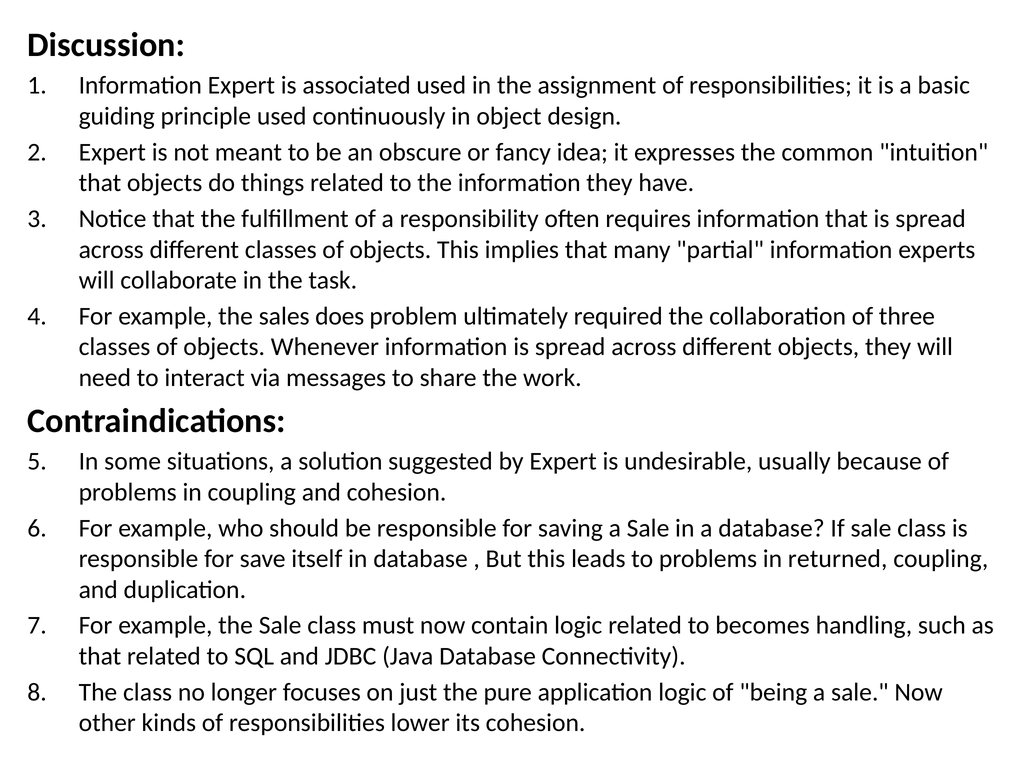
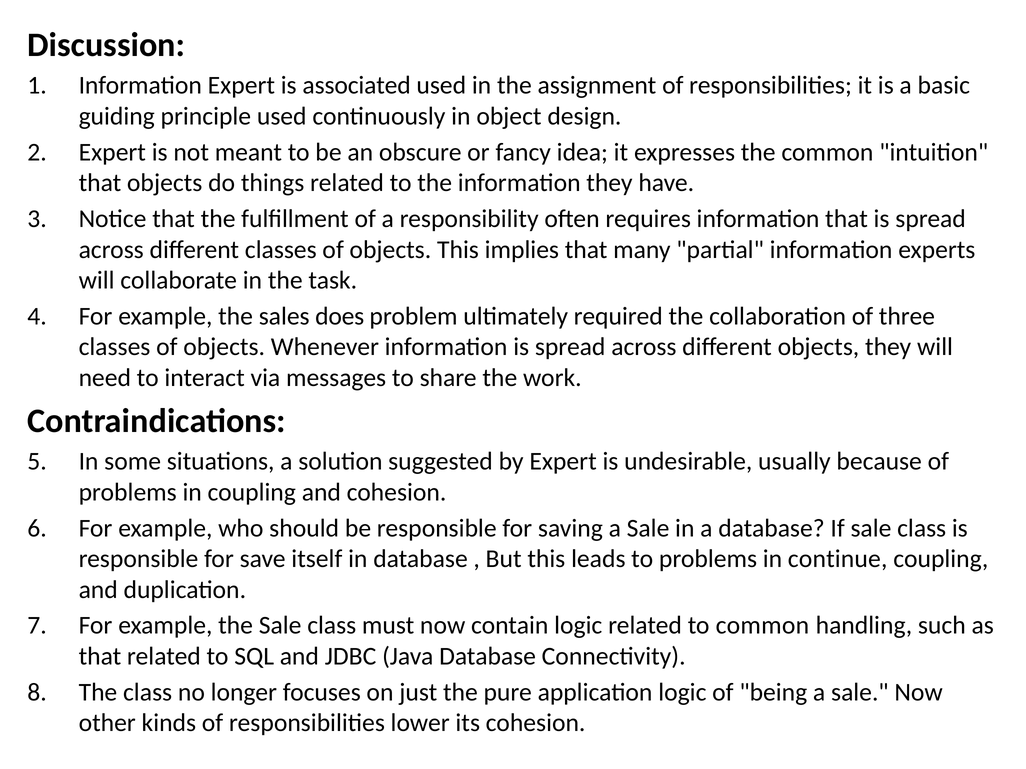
returned: returned -> continue
to becomes: becomes -> common
